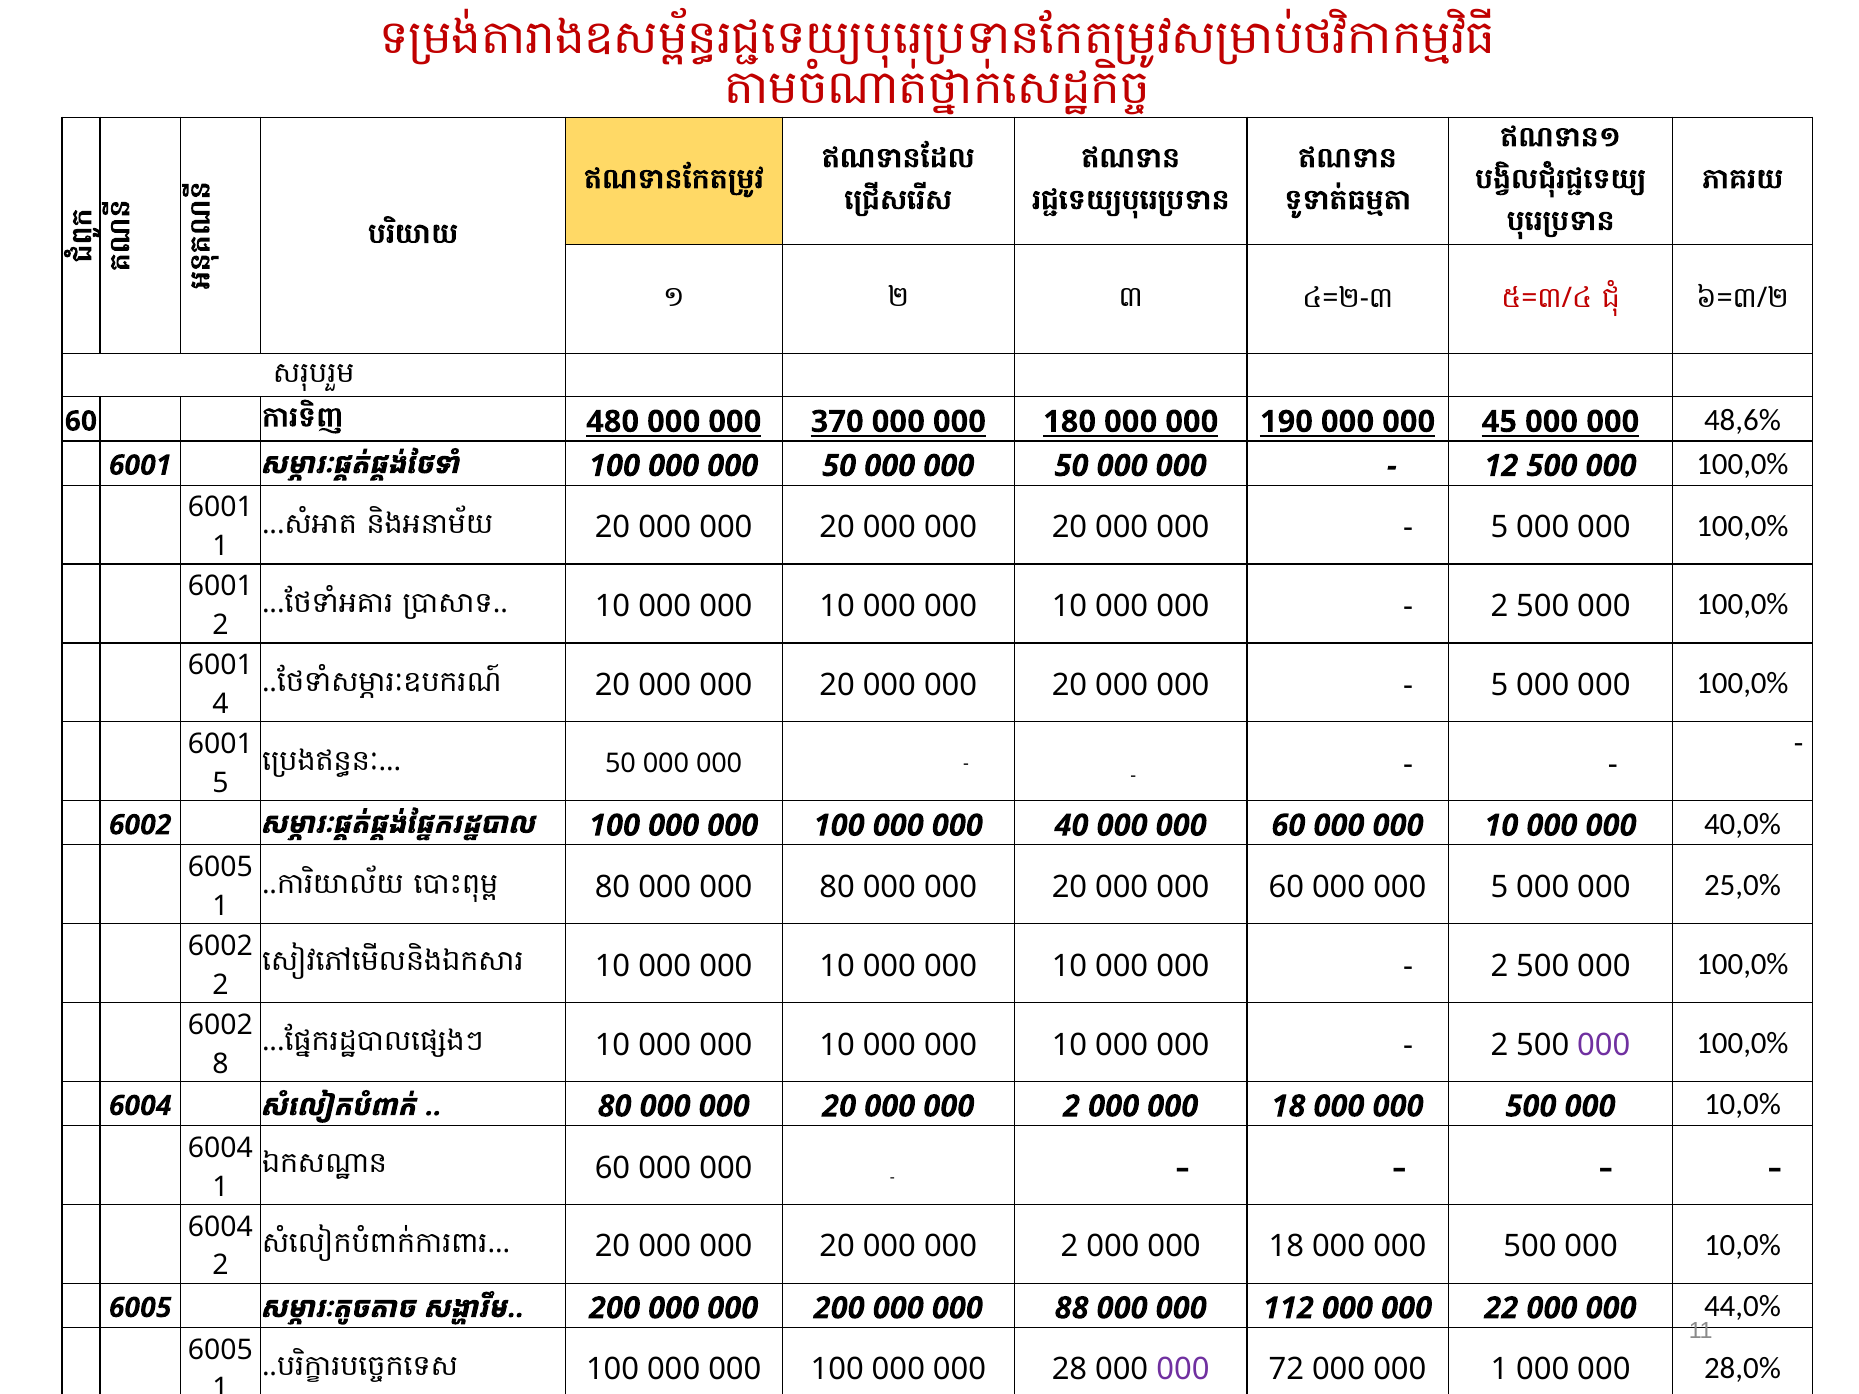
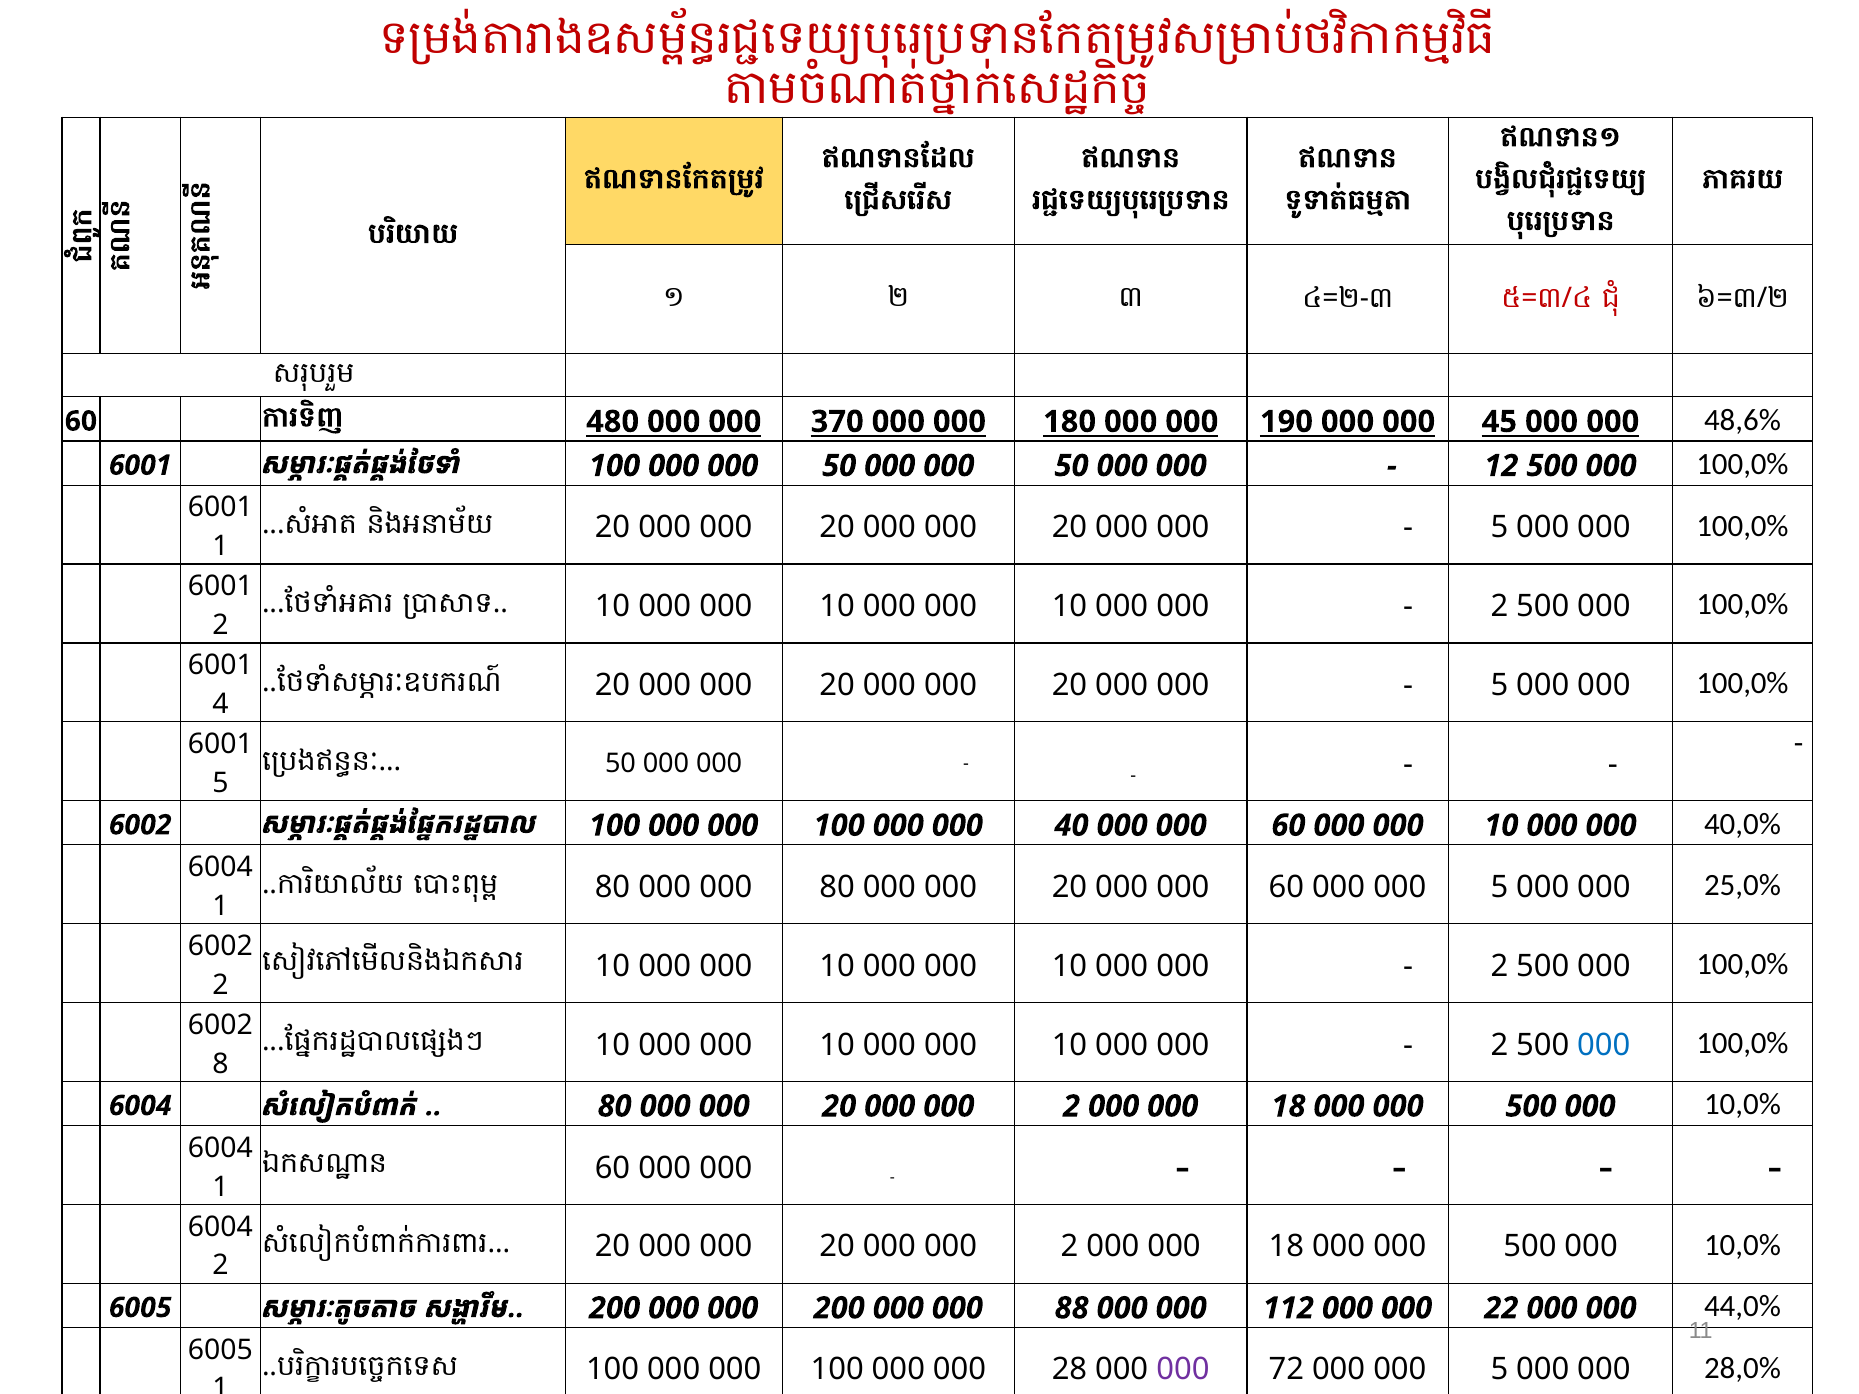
6005 at (220, 867): 6005 -> 6004
000 at (1604, 1045) colour: purple -> blue
72 000 000 1: 1 -> 5
